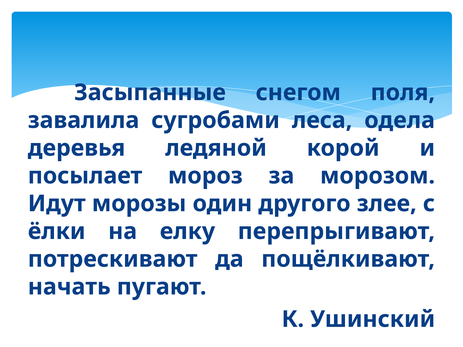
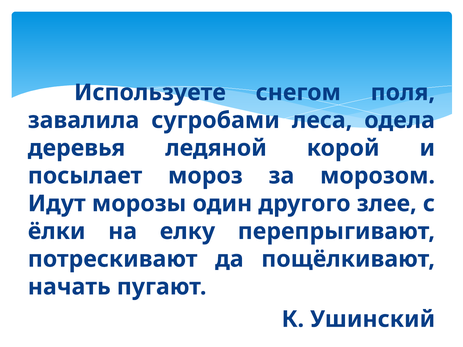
Засыпанные: Засыпанные -> Используете
